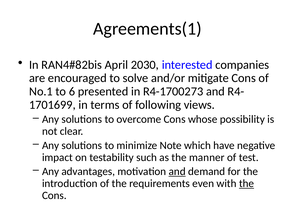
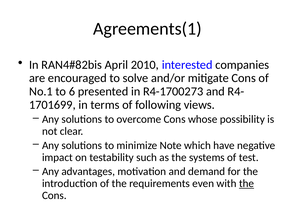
2030: 2030 -> 2010
manner: manner -> systems
and at (177, 171) underline: present -> none
